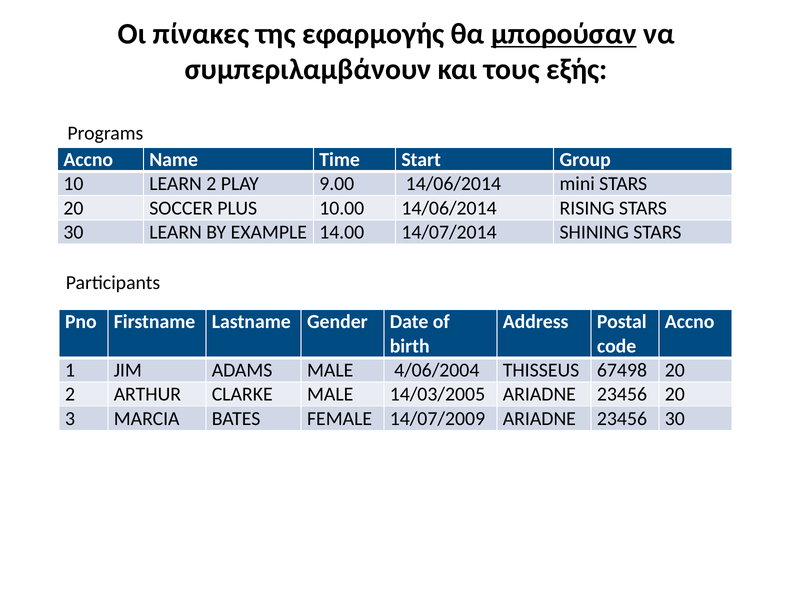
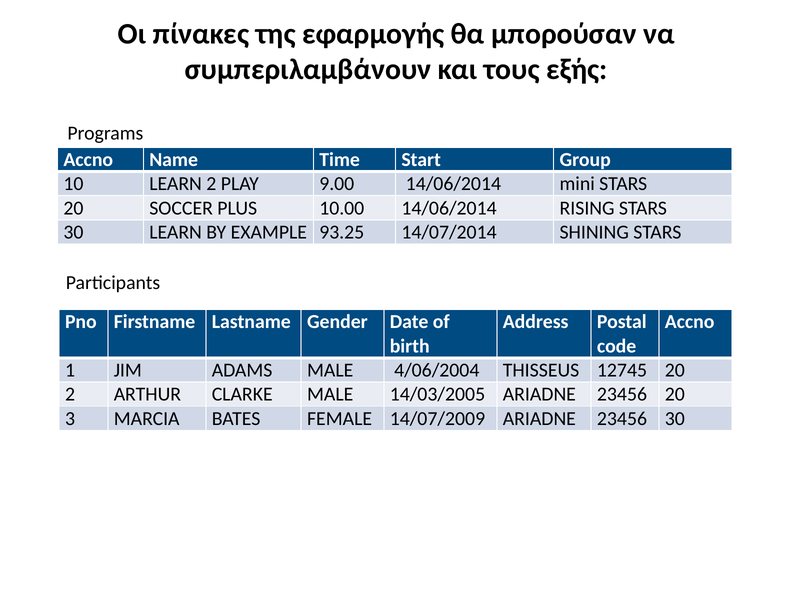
μπορούσαν underline: present -> none
14.00: 14.00 -> 93.25
67498: 67498 -> 12745
